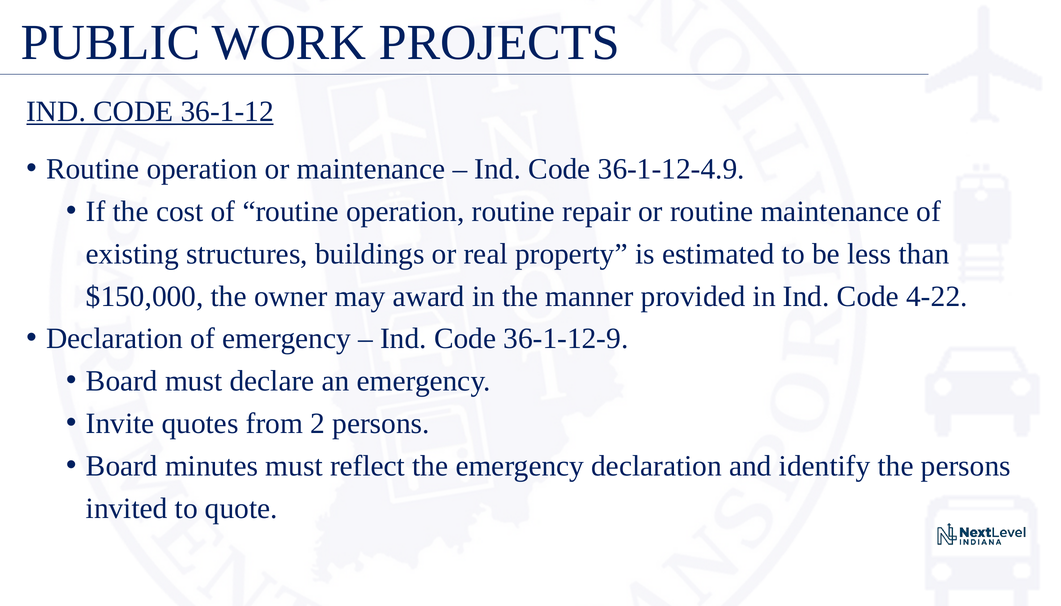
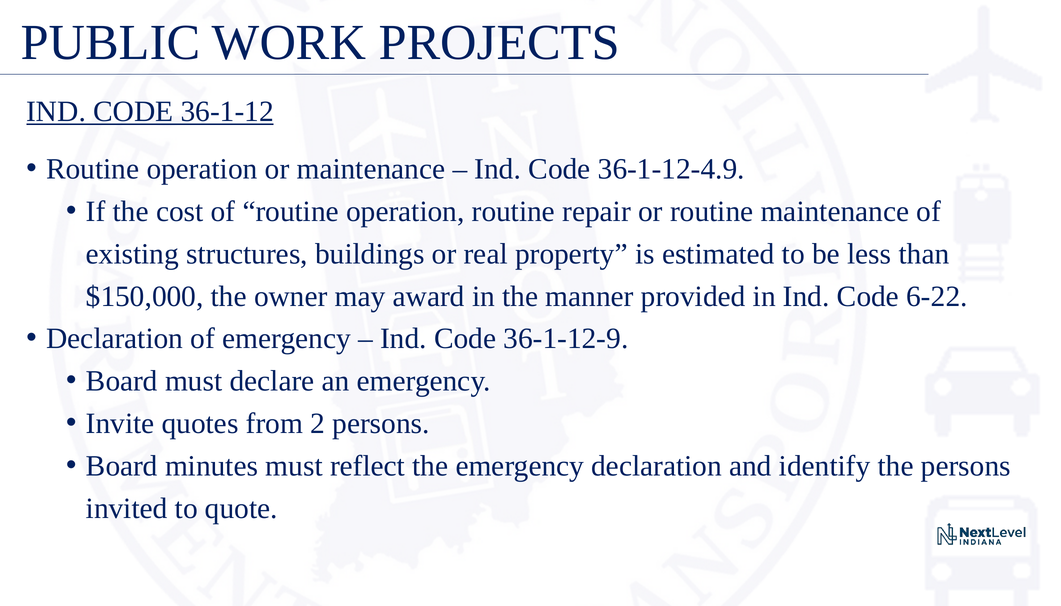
4-22: 4-22 -> 6-22
